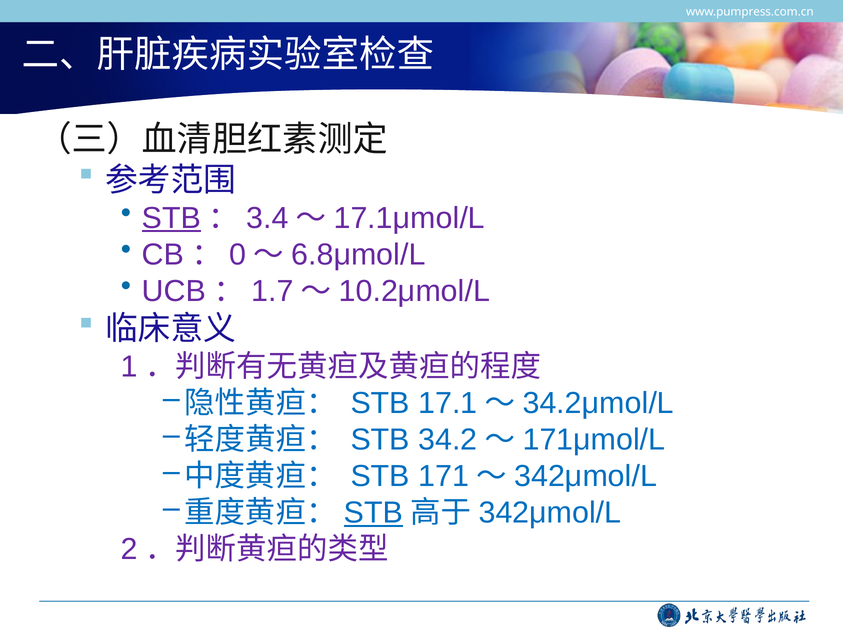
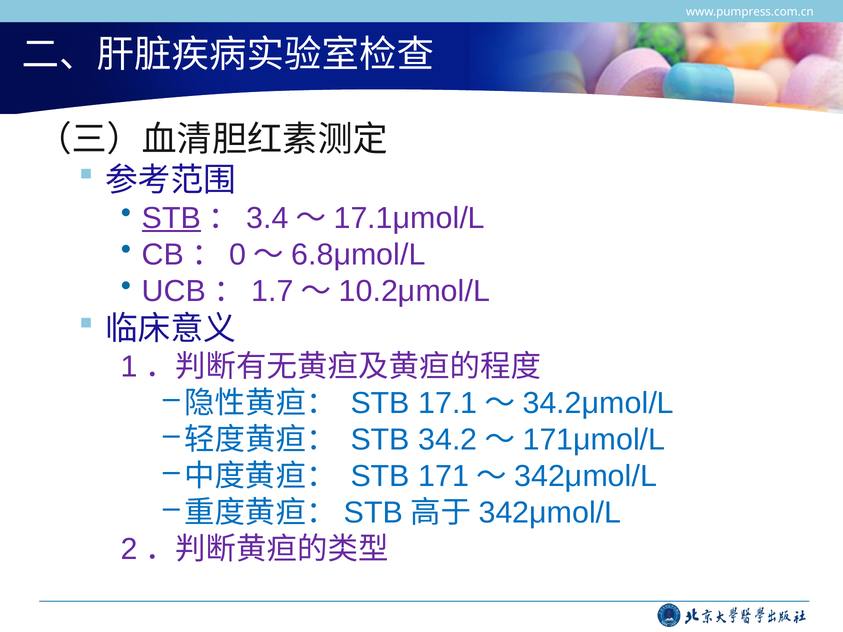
STB at (373, 513) underline: present -> none
